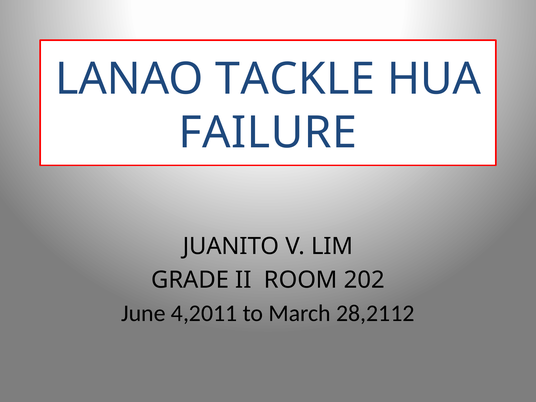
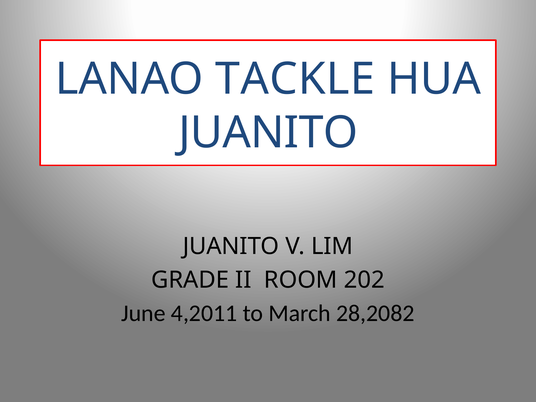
FAILURE at (268, 133): FAILURE -> JUANITO
28,2112: 28,2112 -> 28,2082
